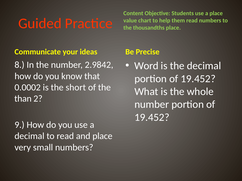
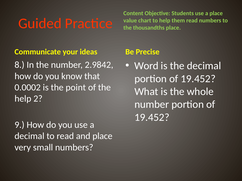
short: short -> point
than at (23, 99): than -> help
